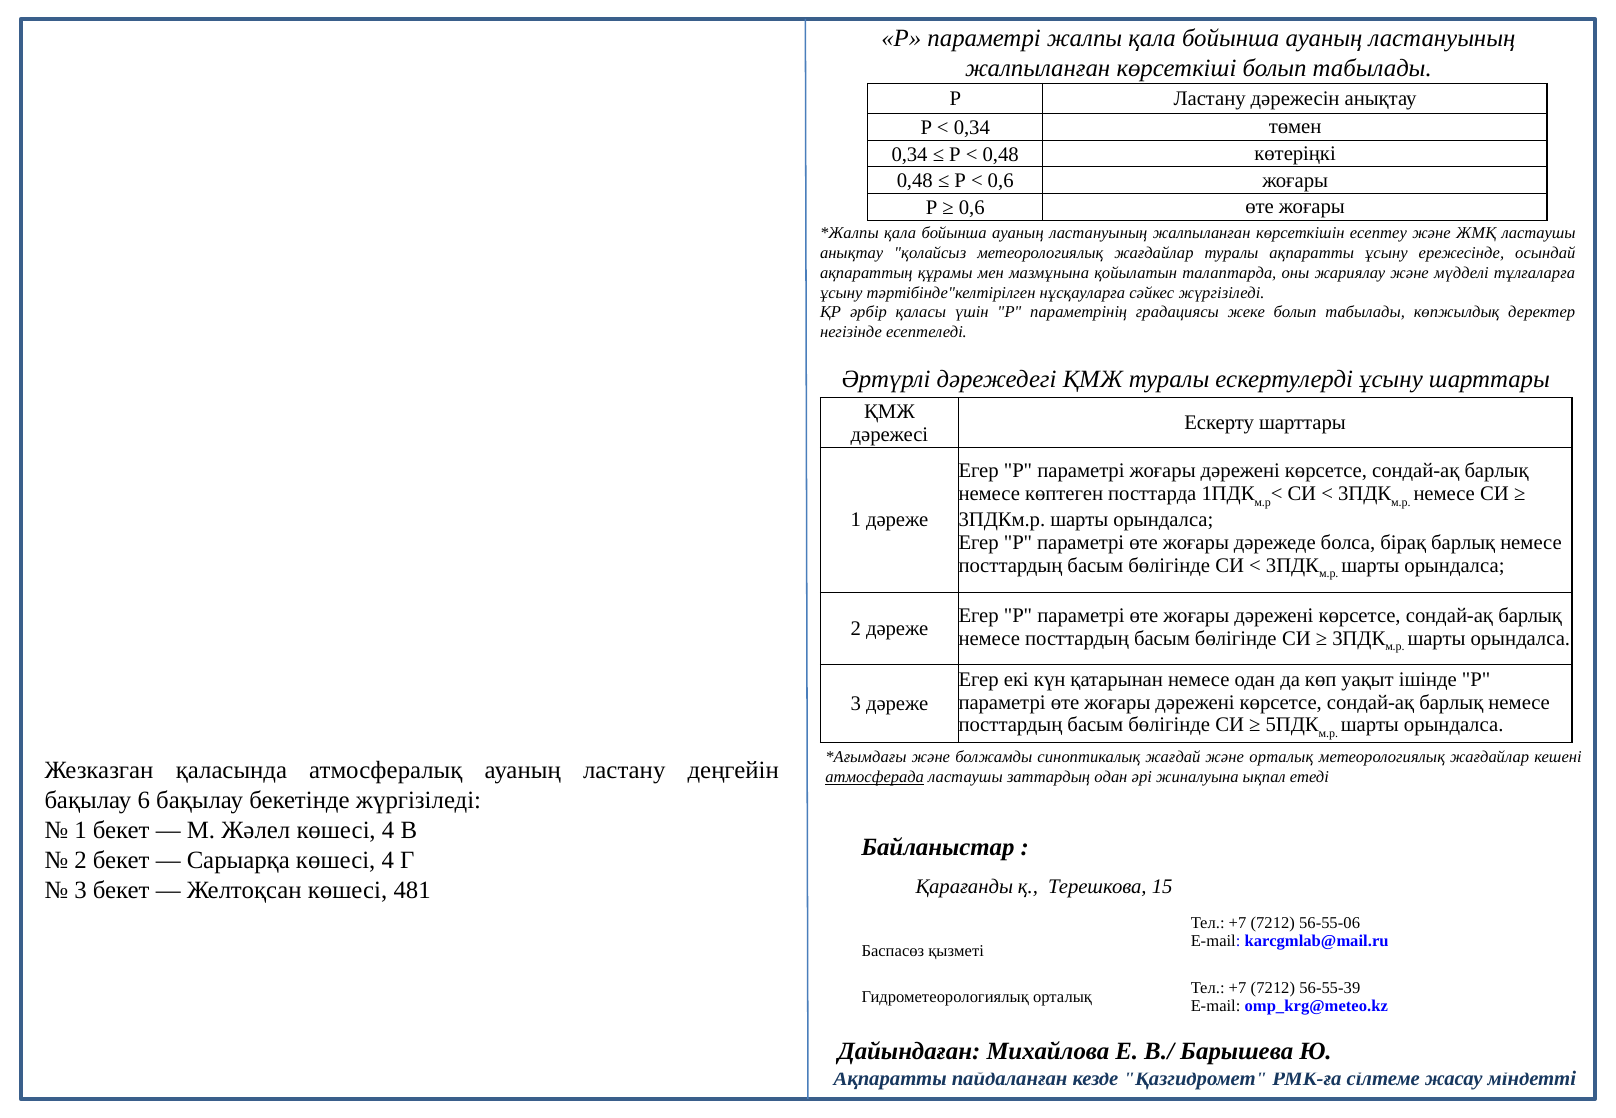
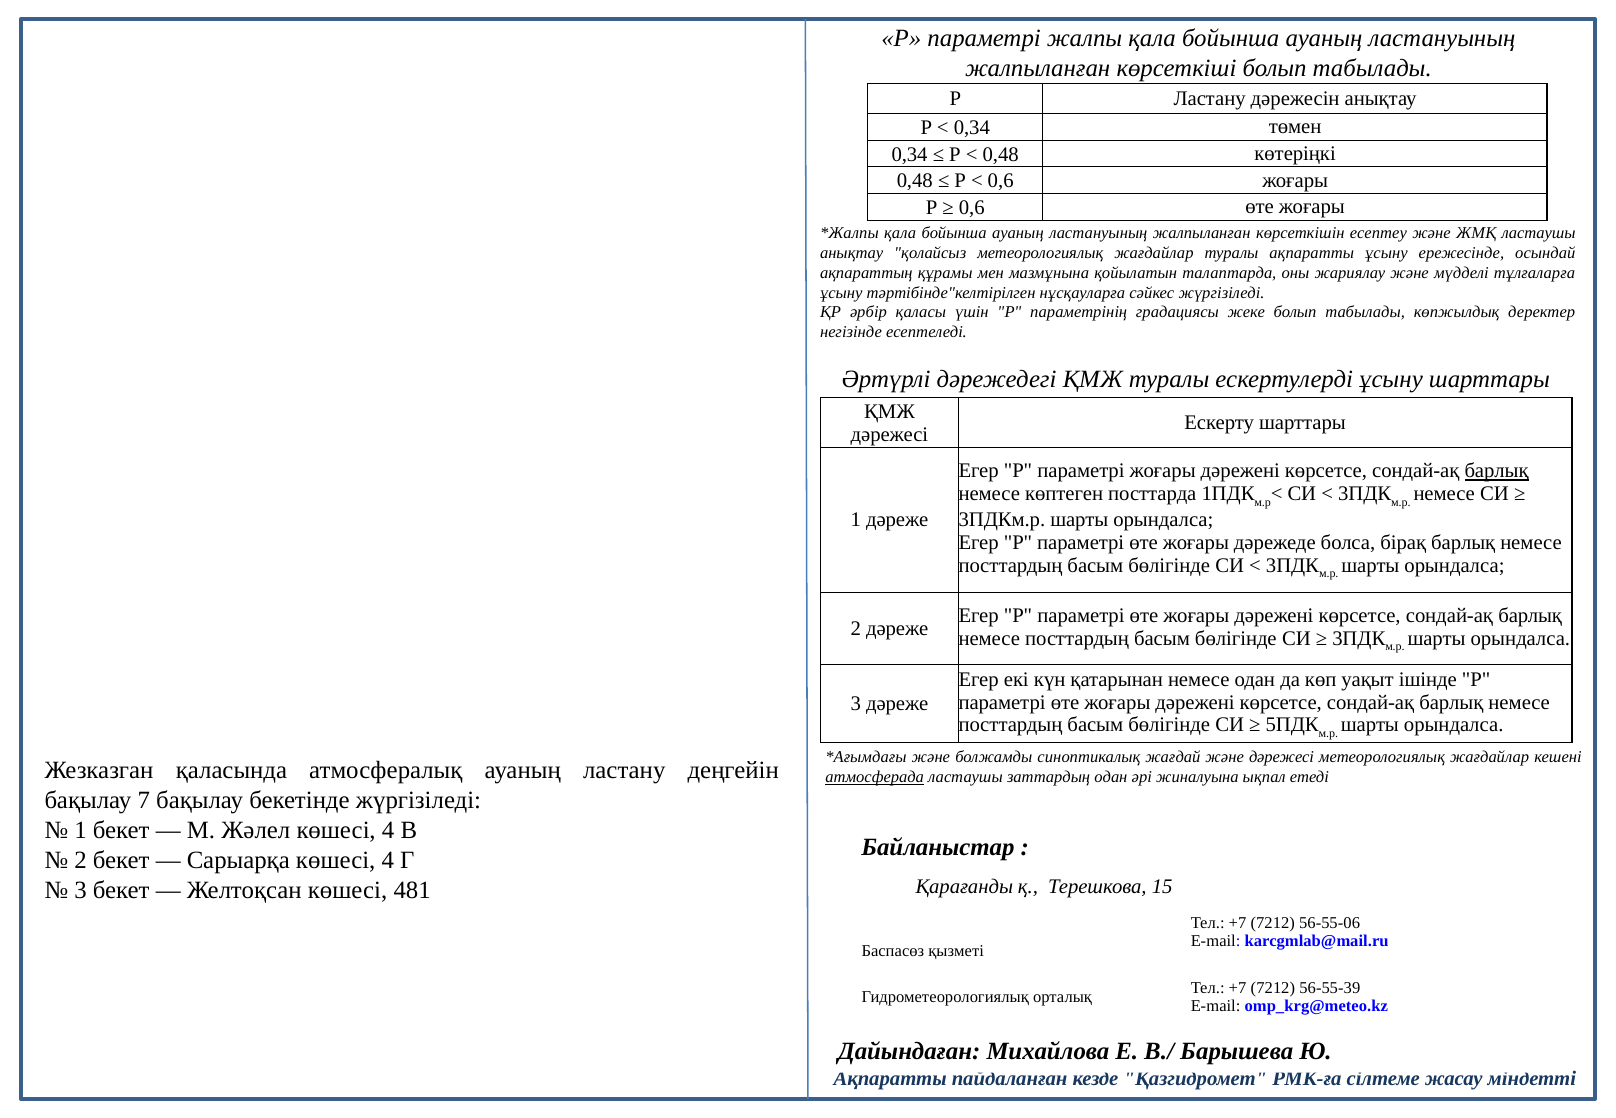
барлық at (1497, 471) underline: none -> present
және орталық: орталық -> дәрежесі
6: 6 -> 7
